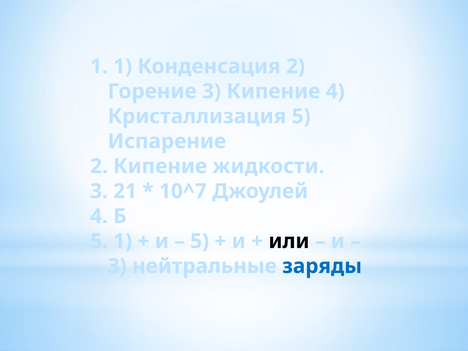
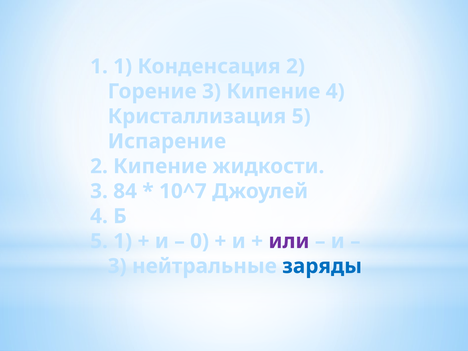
21: 21 -> 84
5 at (200, 241): 5 -> 0
или colour: black -> purple
